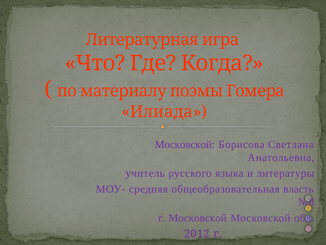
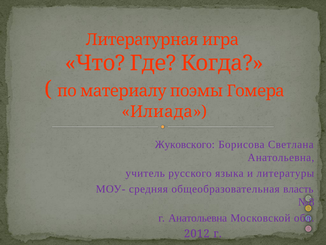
Московской at (185, 144): Московской -> Жуковского
г Московской: Московской -> Анатольевна
